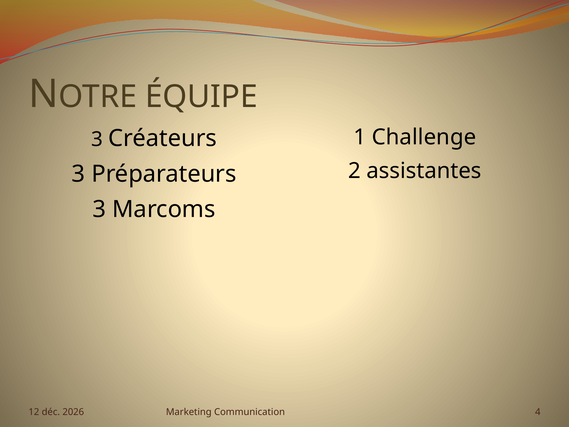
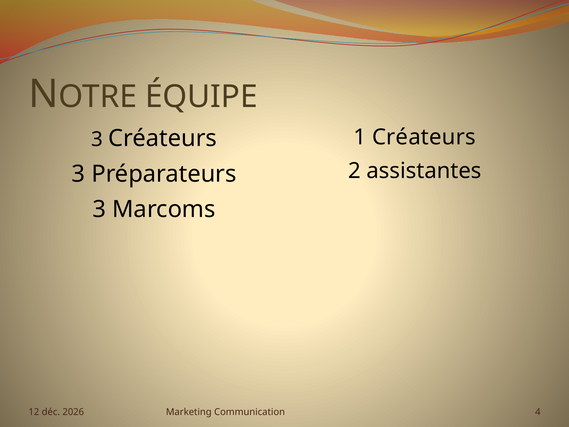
1 Challenge: Challenge -> Créateurs
